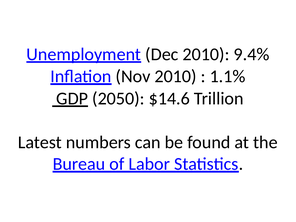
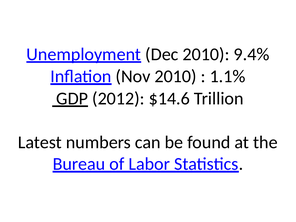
2050: 2050 -> 2012
